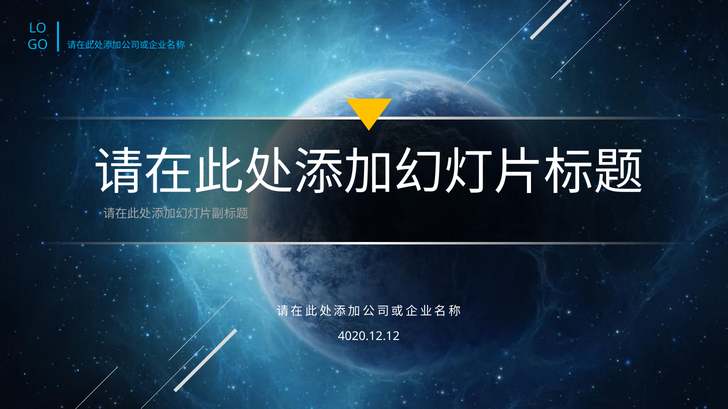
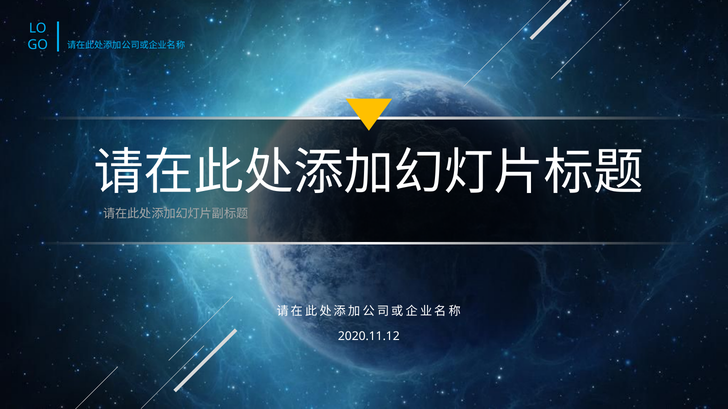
4020.12.12: 4020.12.12 -> 2020.11.12
